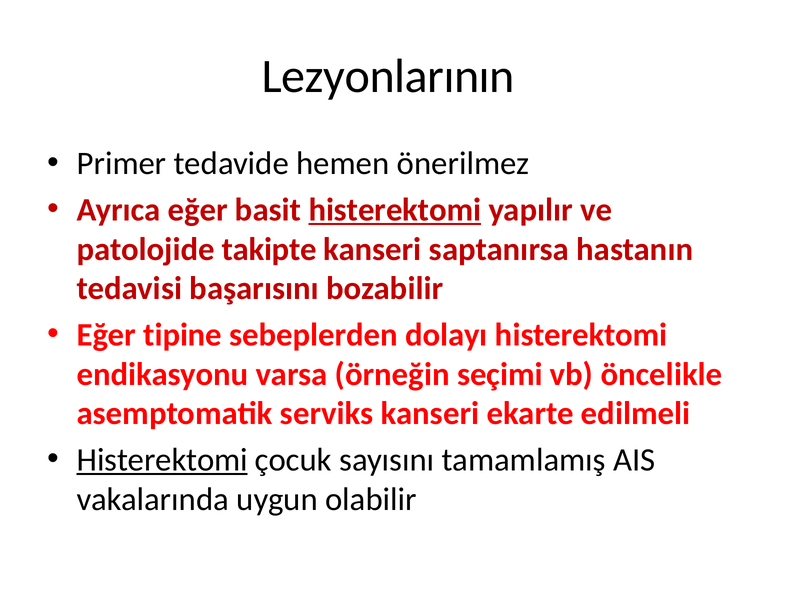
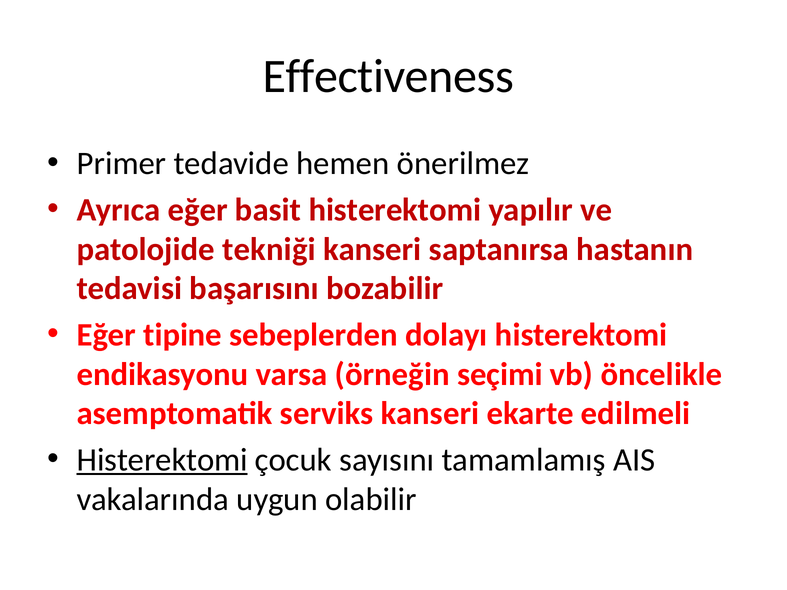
Lezyonlarının: Lezyonlarının -> Effectiveness
histerektomi at (395, 210) underline: present -> none
takipte: takipte -> tekniği
